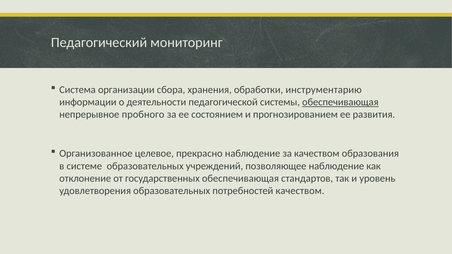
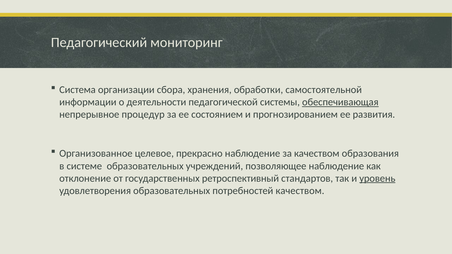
инструментарию: инструментарию -> самостоятельной
пробного: пробного -> процедур
государственных обеспечивающая: обеспечивающая -> ретроспективный
уровень underline: none -> present
